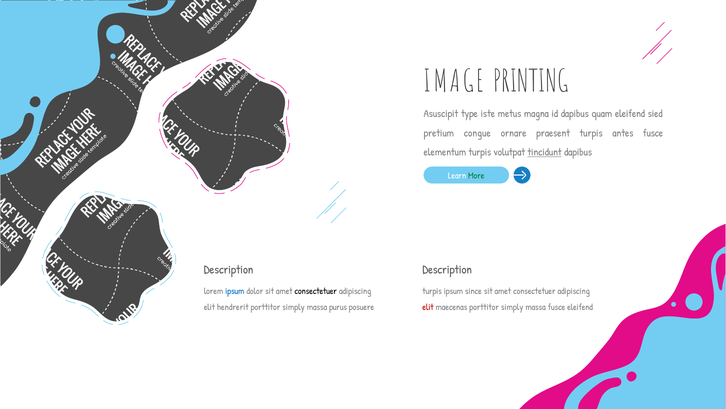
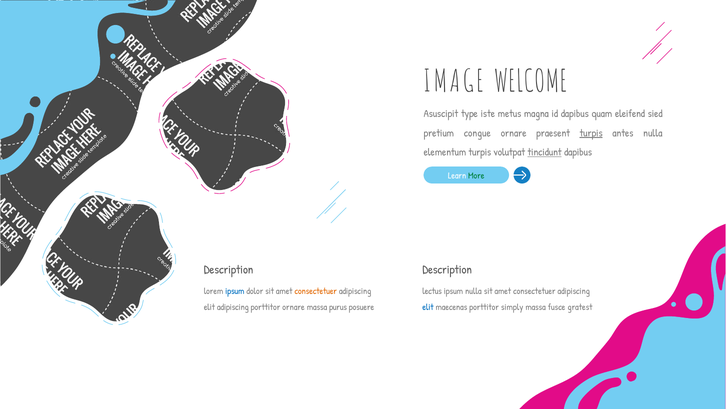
PRINTING: PRINTING -> WELCOME
turpis at (591, 133) underline: none -> present
antes fusce: fusce -> nulla
consectetuer at (316, 291) colour: black -> orange
turpis at (432, 291): turpis -> lectus
ipsum since: since -> nulla
elit hendrerit: hendrerit -> adipiscing
simply at (294, 307): simply -> ornare
elit at (428, 307) colour: red -> blue
fusce eleifend: eleifend -> gratest
